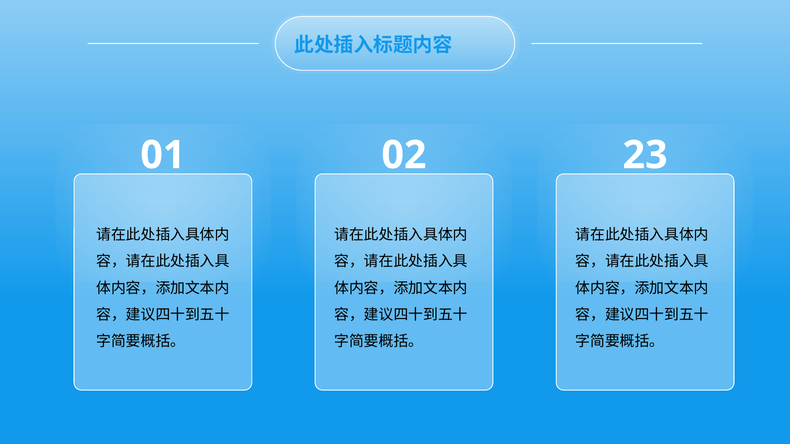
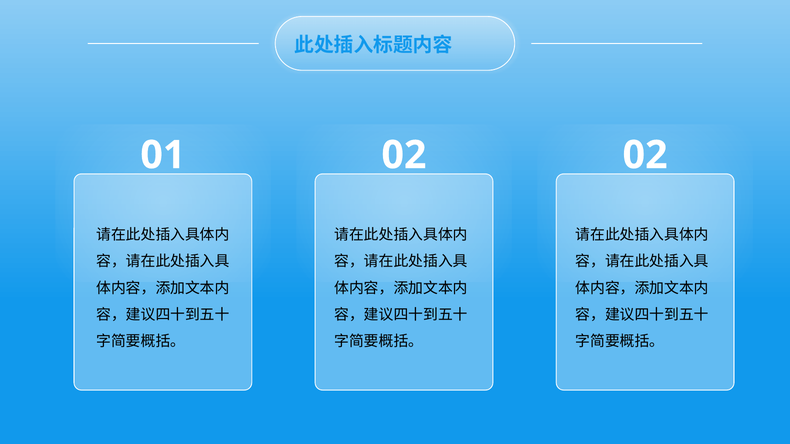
02 23: 23 -> 02
